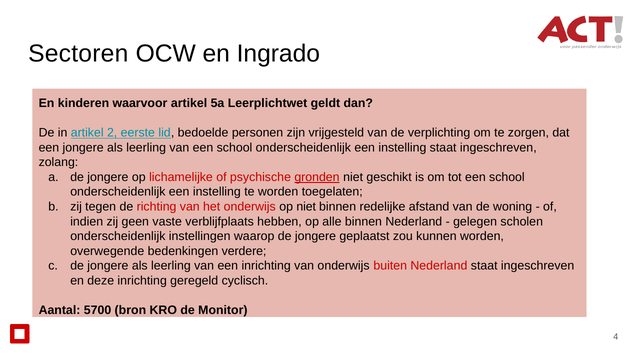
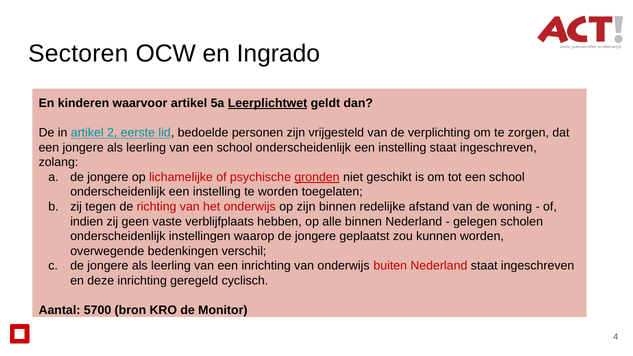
Leerplichtwet underline: none -> present
op niet: niet -> zijn
verdere: verdere -> verschil
